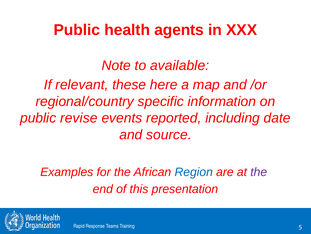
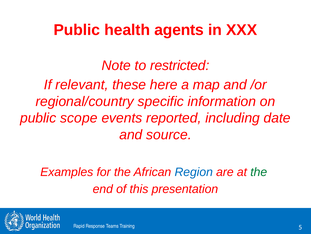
available: available -> restricted
revise: revise -> scope
the at (259, 172) colour: purple -> green
